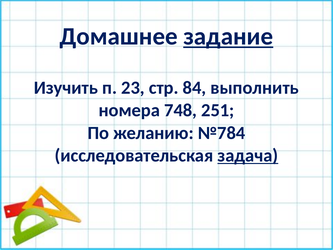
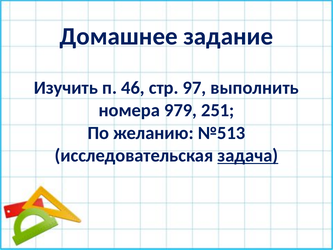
задание underline: present -> none
23: 23 -> 46
84: 84 -> 97
748: 748 -> 979
№784: №784 -> №513
